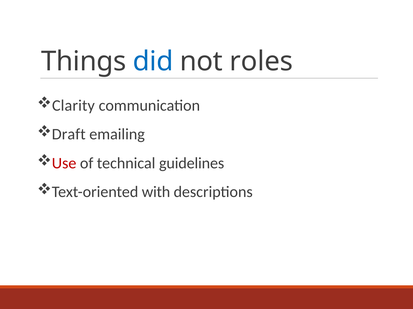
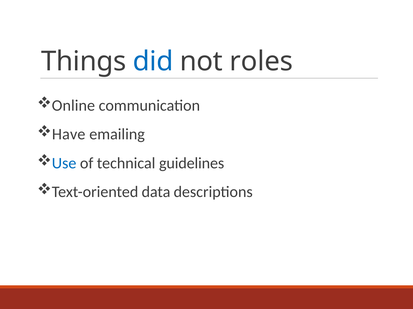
Clarity: Clarity -> Online
Draft: Draft -> Have
Use colour: red -> blue
with: with -> data
